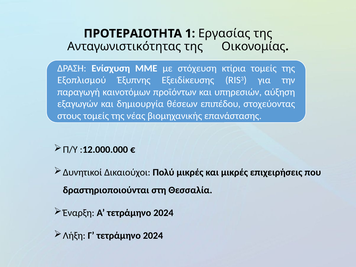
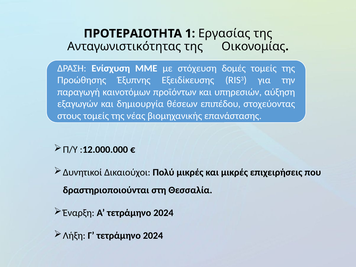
κτίρια: κτίρια -> δομές
Εξοπλισμού: Εξοπλισμού -> Προώθησης
